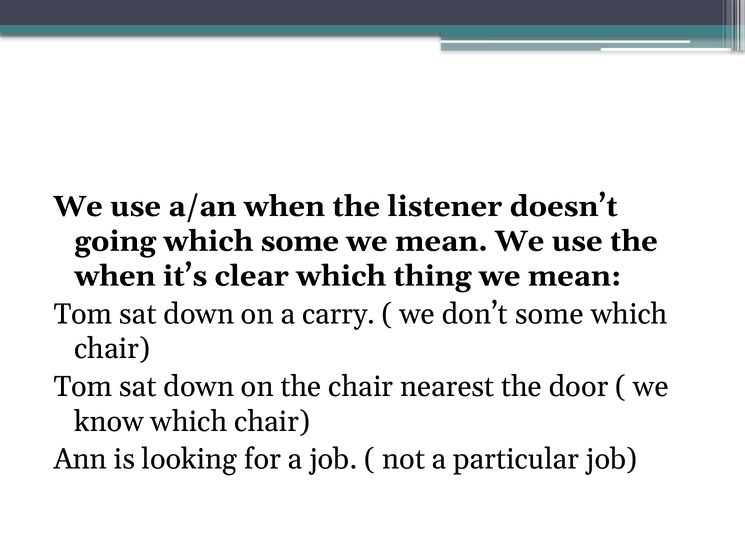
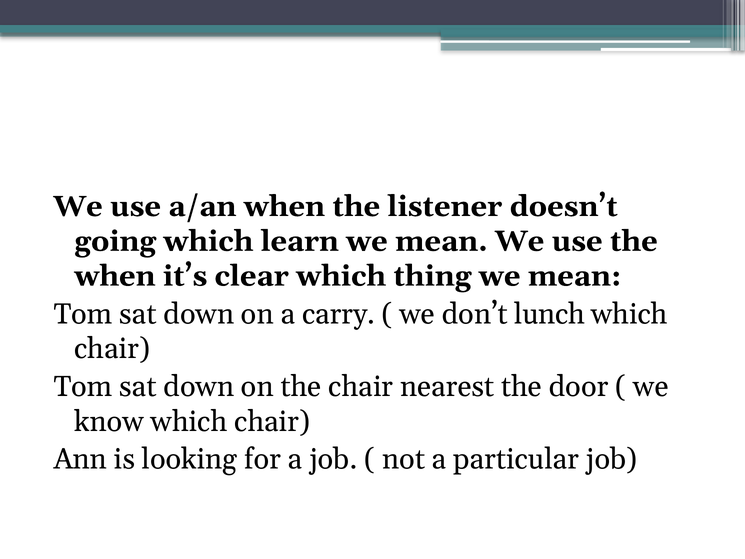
which some: some -> learn
don’t some: some -> lunch
